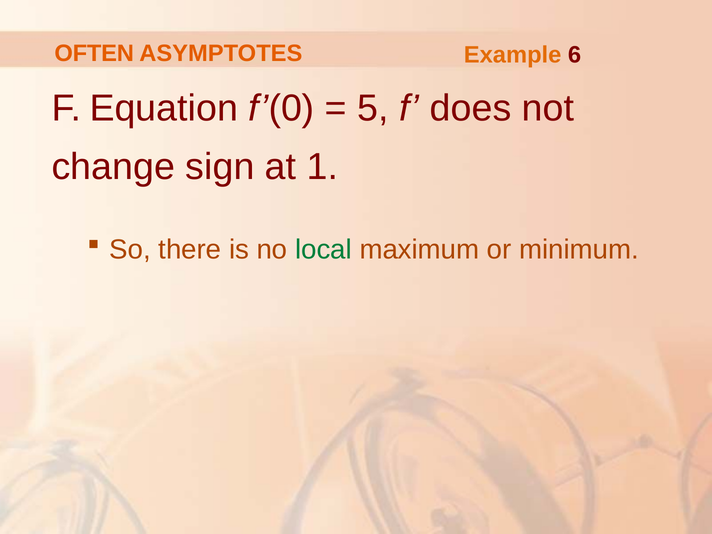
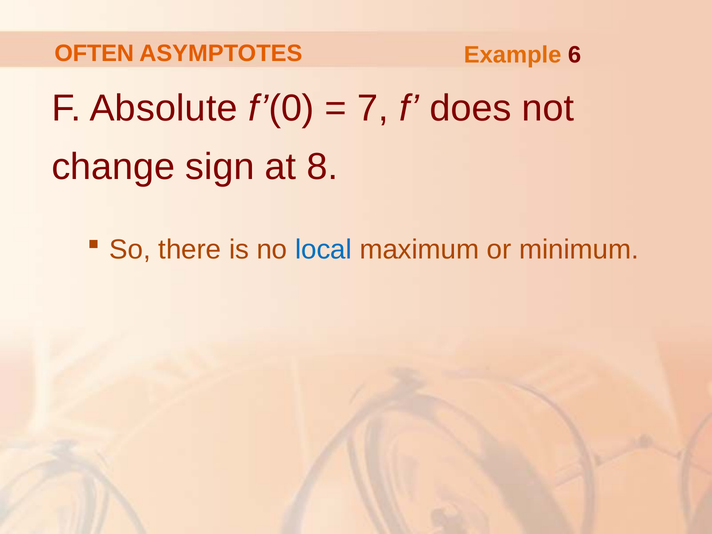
Equation: Equation -> Absolute
5: 5 -> 7
1: 1 -> 8
local colour: green -> blue
